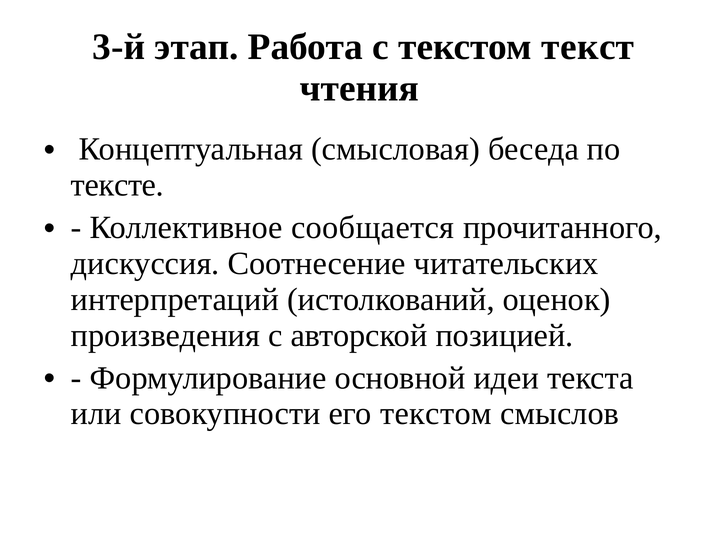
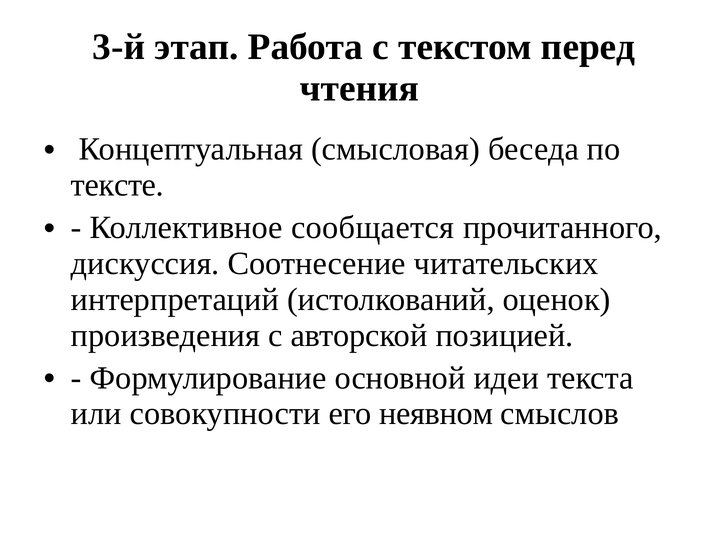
текст: текст -> перед
его текстом: текстом -> неявном
